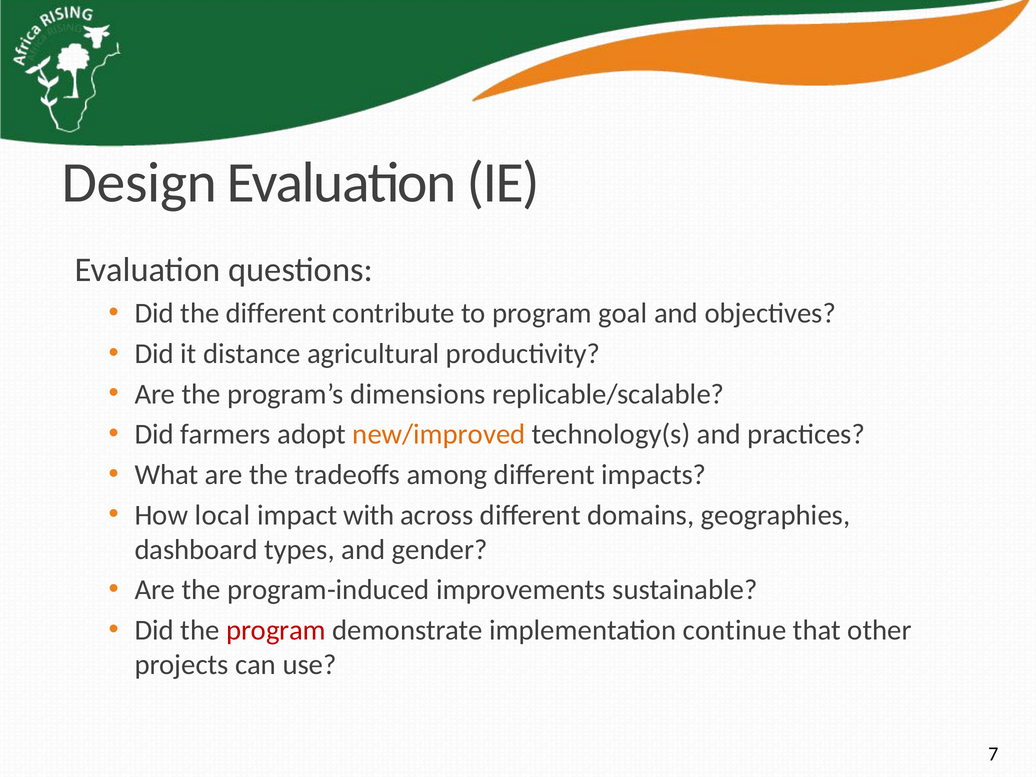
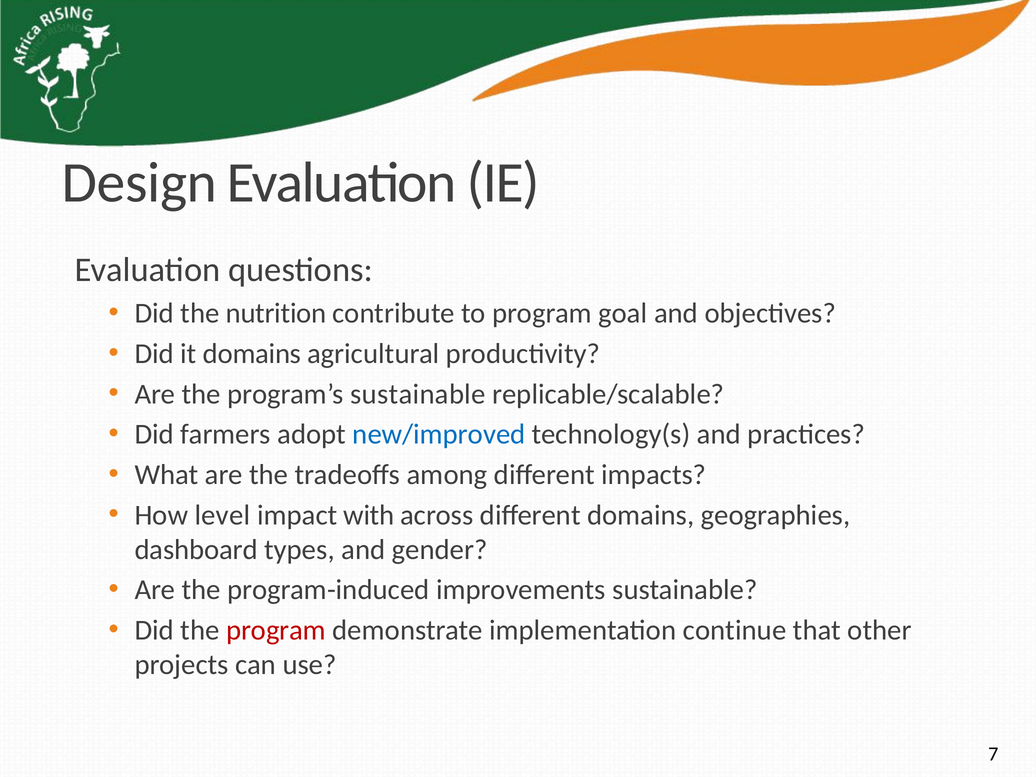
the different: different -> nutrition
it distance: distance -> domains
program’s dimensions: dimensions -> sustainable
new/improved colour: orange -> blue
local: local -> level
